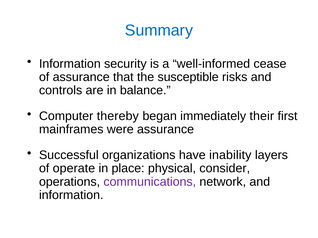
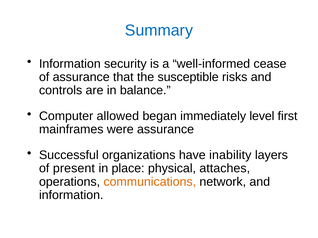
thereby: thereby -> allowed
their: their -> level
operate: operate -> present
consider: consider -> attaches
communications colour: purple -> orange
